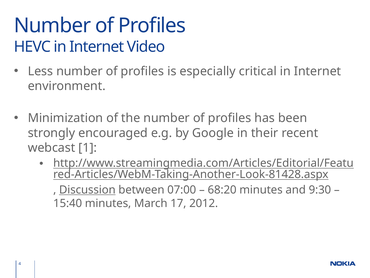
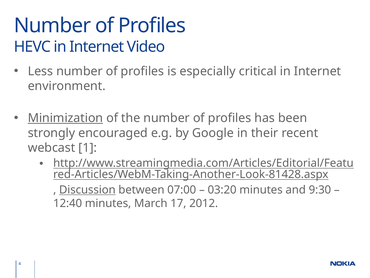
Minimization underline: none -> present
68:20: 68:20 -> 03:20
15:40: 15:40 -> 12:40
